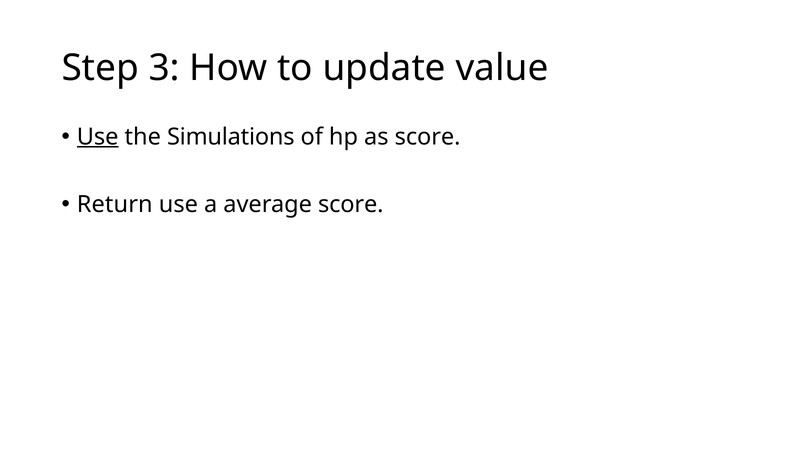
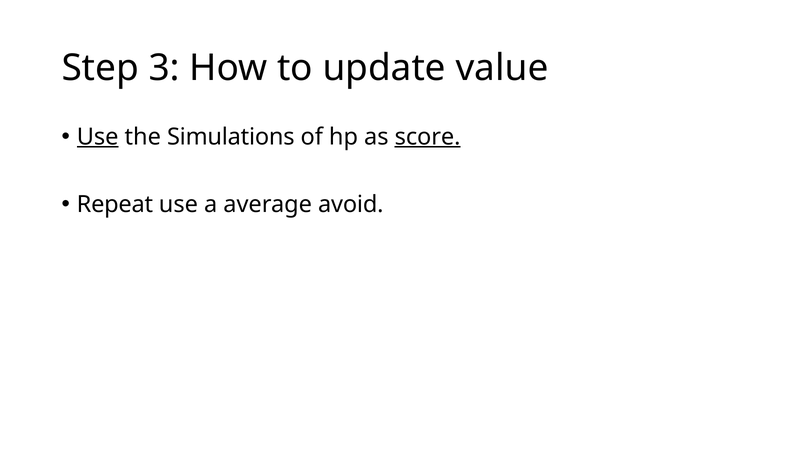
score at (428, 137) underline: none -> present
Return: Return -> Repeat
average score: score -> avoid
